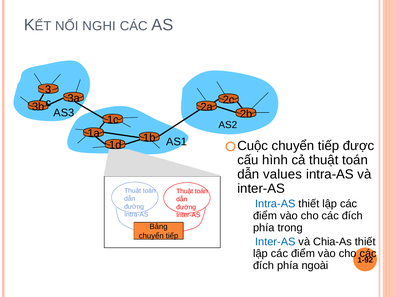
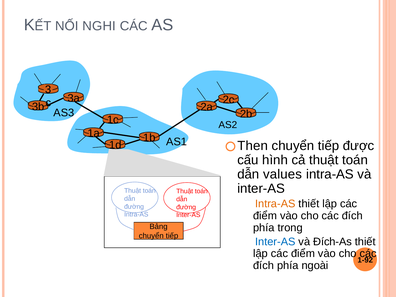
Cuộc: Cuộc -> Then
Intra-AS at (275, 204) colour: blue -> orange
Chia-As: Chia-As -> Đích-As
